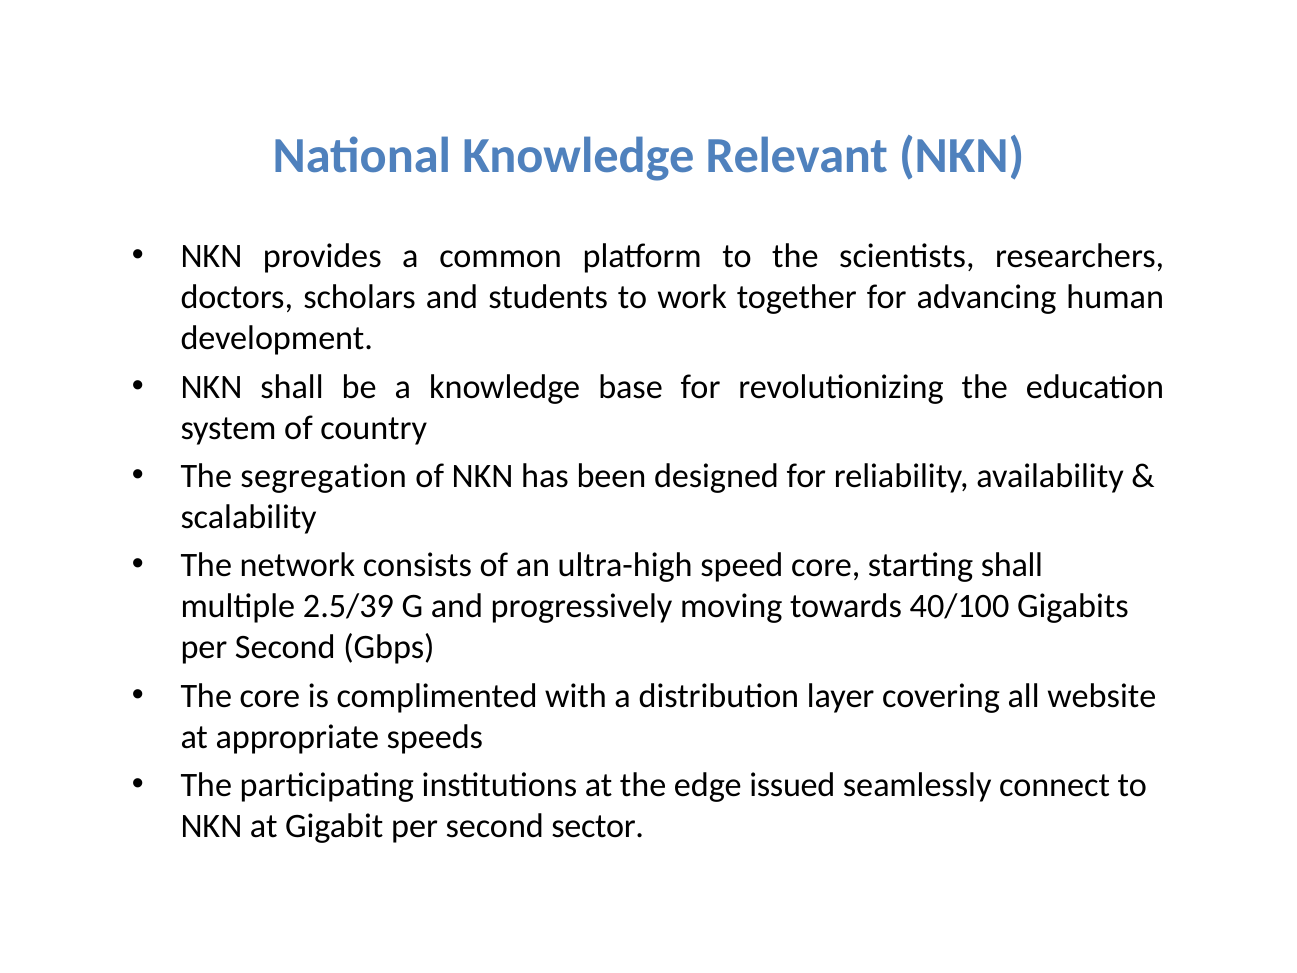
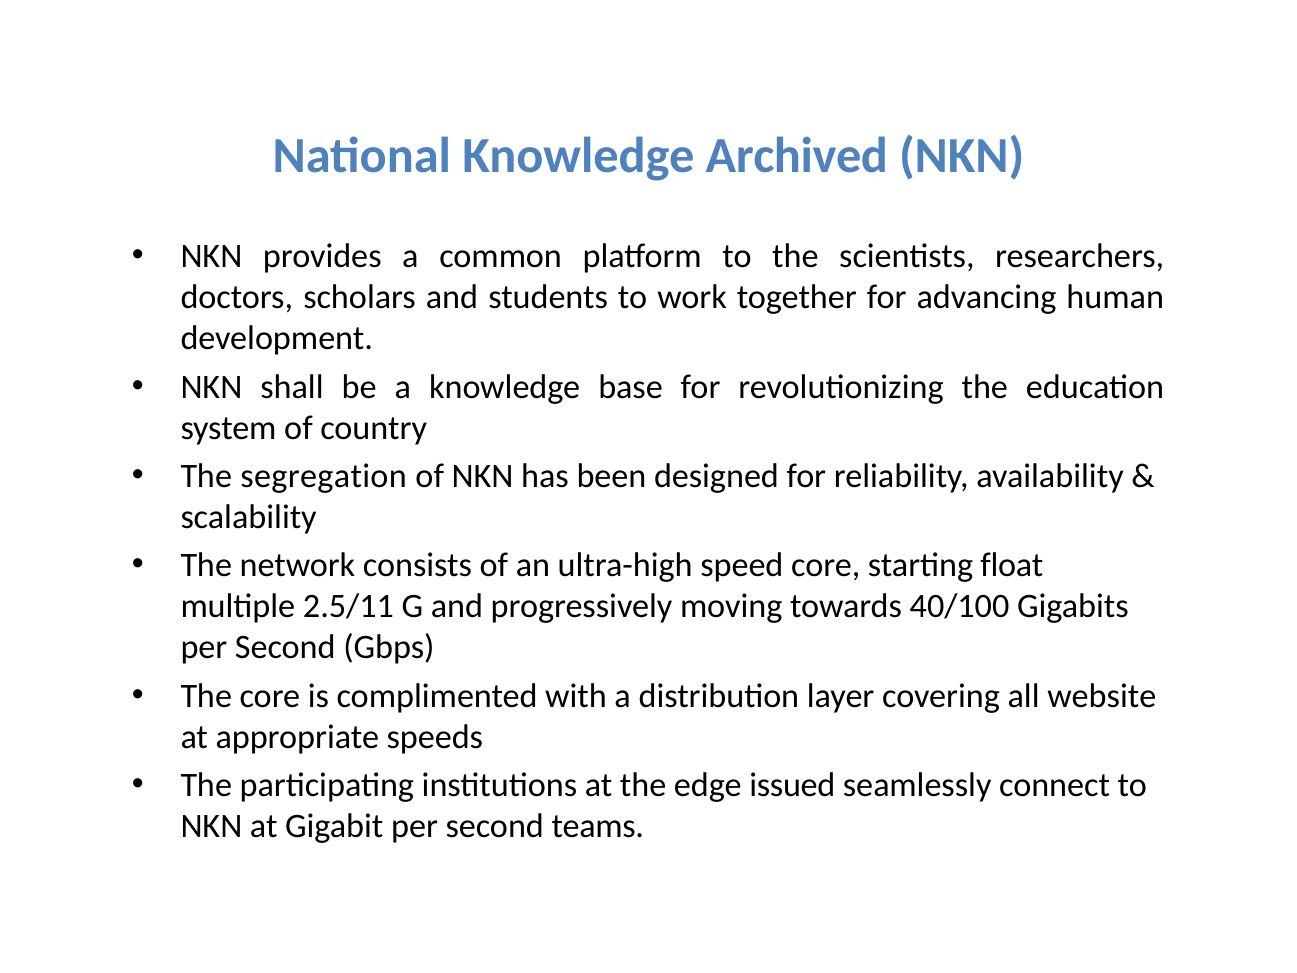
Relevant: Relevant -> Archived
starting shall: shall -> float
2.5/39: 2.5/39 -> 2.5/11
sector: sector -> teams
